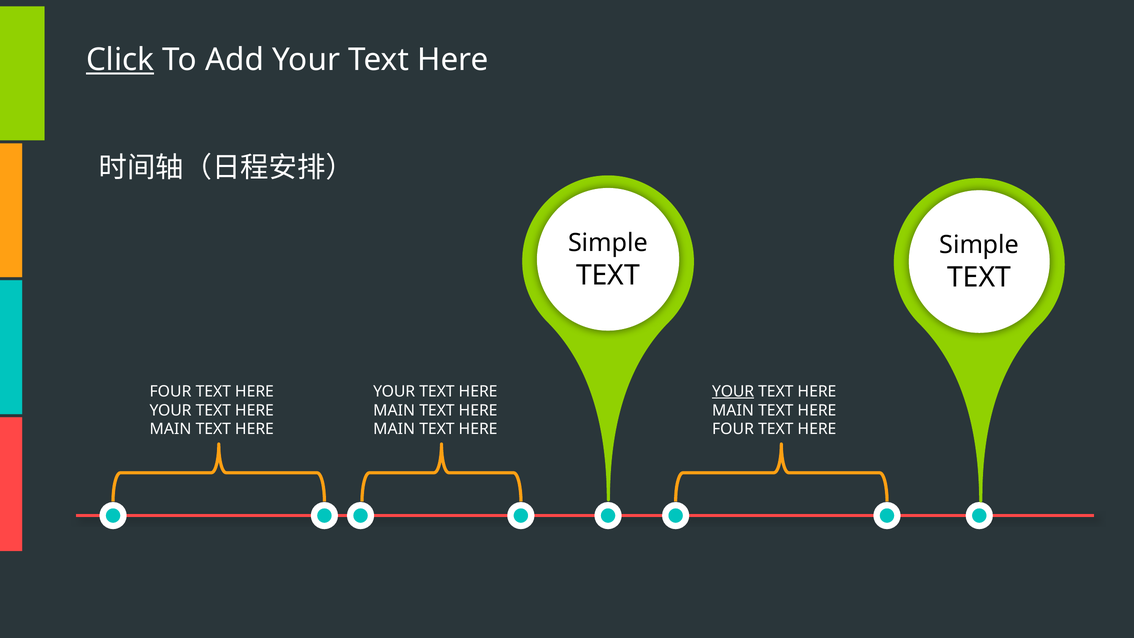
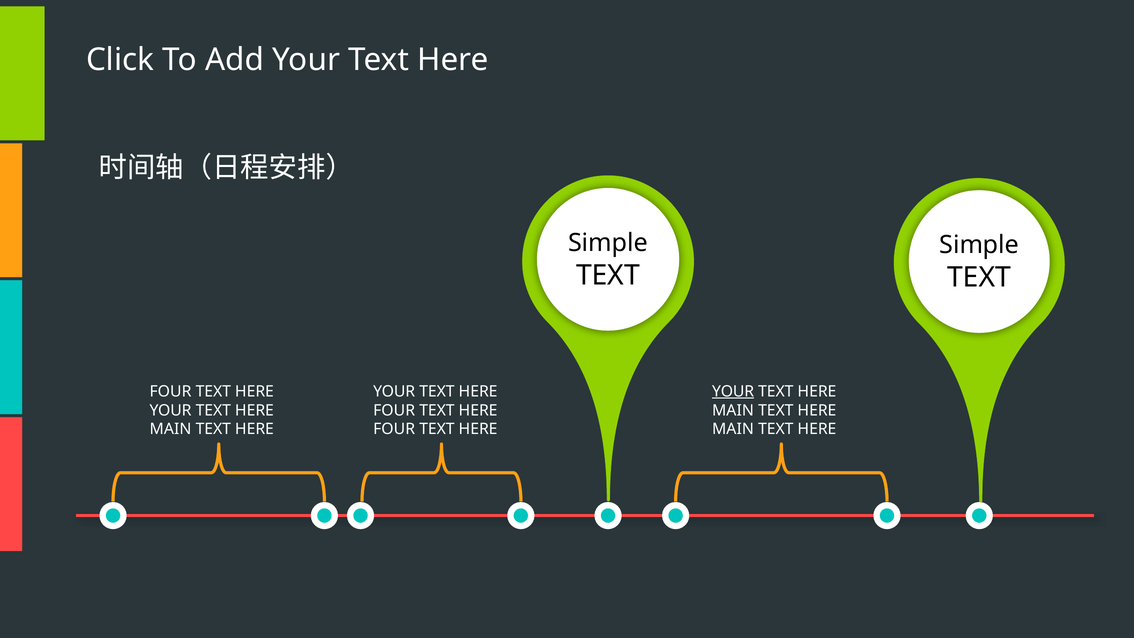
Click underline: present -> none
MAIN at (394, 410): MAIN -> FOUR
MAIN at (394, 429): MAIN -> FOUR
FOUR at (733, 429): FOUR -> MAIN
